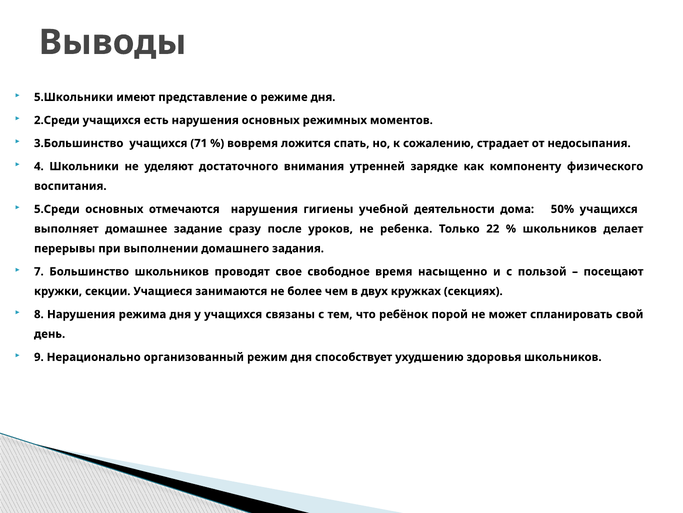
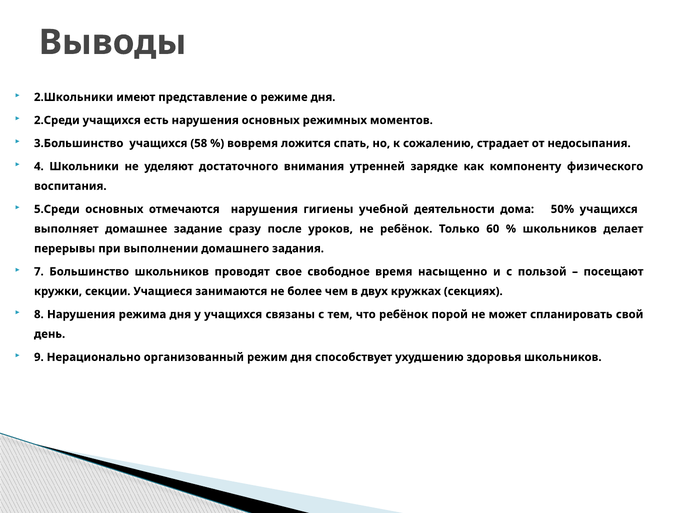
5.Школьники: 5.Школьники -> 2.Школьники
71: 71 -> 58
не ребенка: ребенка -> ребёнок
22: 22 -> 60
